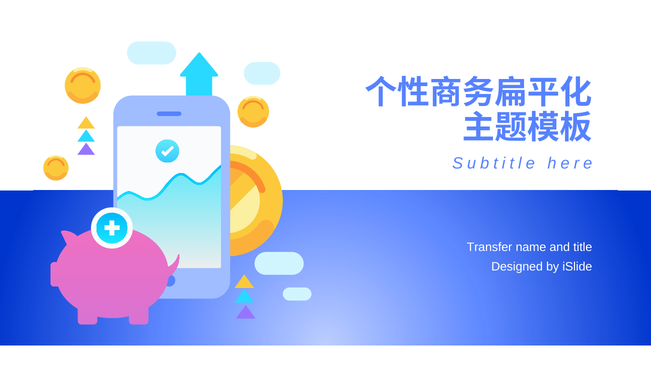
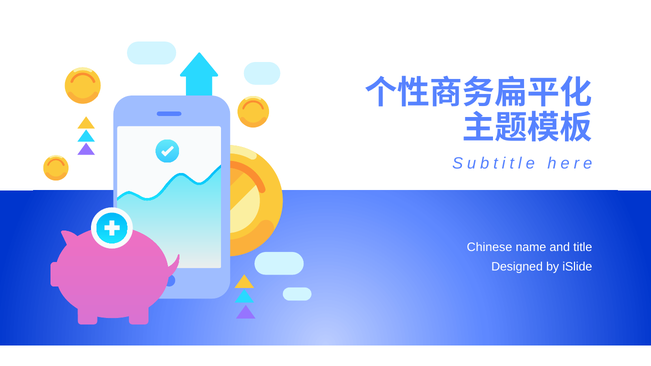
Transfer: Transfer -> Chinese
